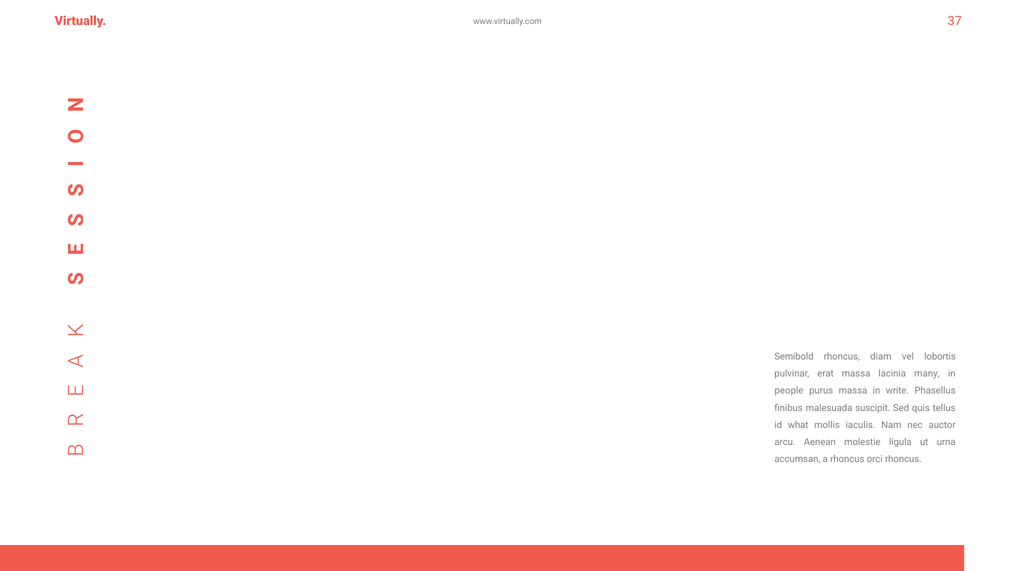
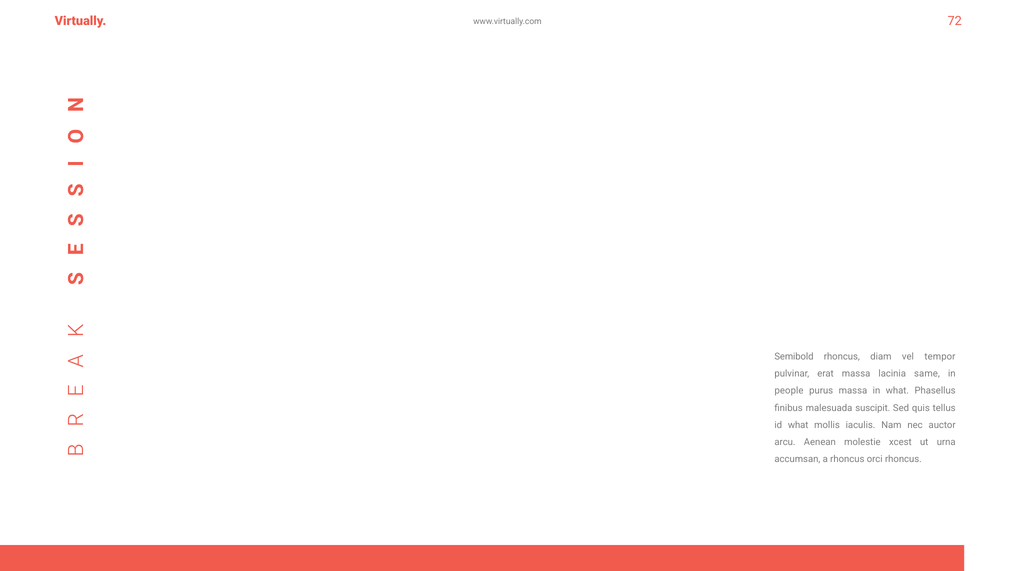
37: 37 -> 72
lobortis: lobortis -> tempor
many: many -> same
in write: write -> what
ligula: ligula -> xcest
